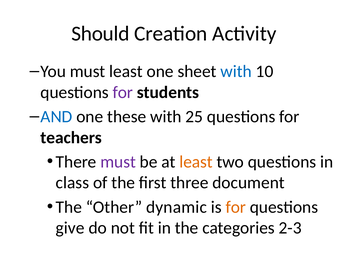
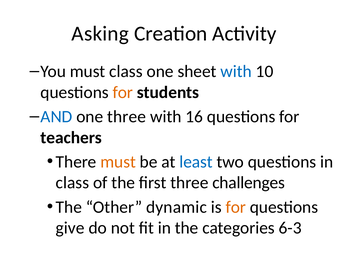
Should: Should -> Asking
must least: least -> class
for at (123, 92) colour: purple -> orange
one these: these -> three
25: 25 -> 16
must at (118, 162) colour: purple -> orange
least at (196, 162) colour: orange -> blue
document: document -> challenges
2-3: 2-3 -> 6-3
